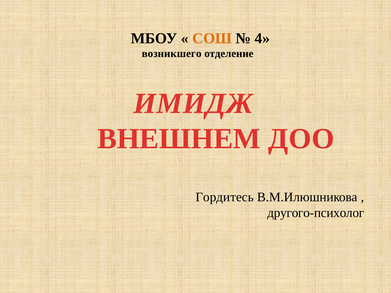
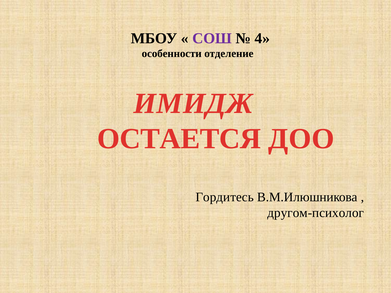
СОШ colour: orange -> purple
возникшего: возникшего -> особенности
ВНЕШНЕМ: ВНЕШНЕМ -> ОСТАЕТСЯ
другого-психолог: другого-психолог -> другом-психолог
